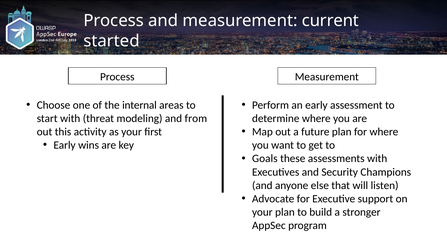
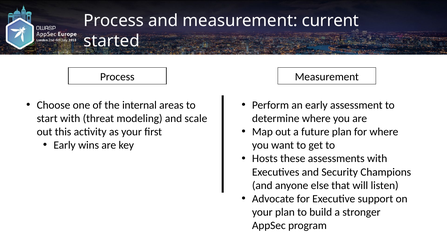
from: from -> scale
Goals: Goals -> Hosts
